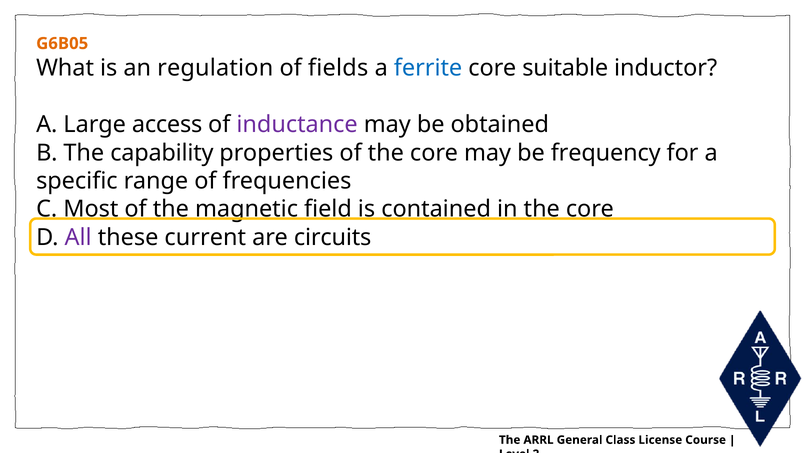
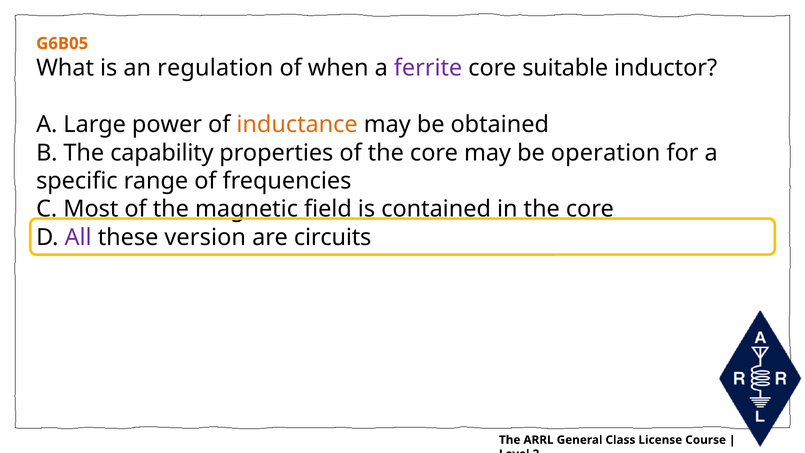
fields: fields -> when
ferrite colour: blue -> purple
access: access -> power
inductance colour: purple -> orange
frequency: frequency -> operation
current: current -> version
